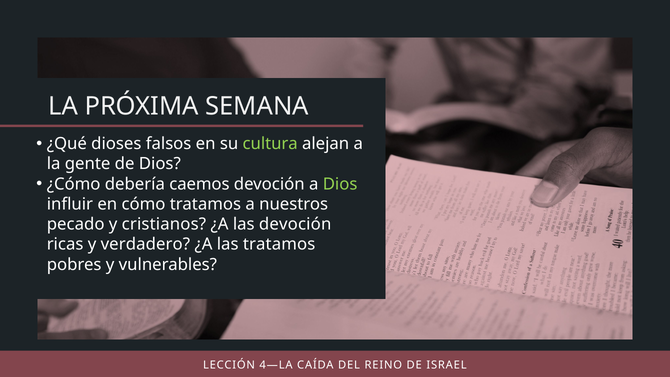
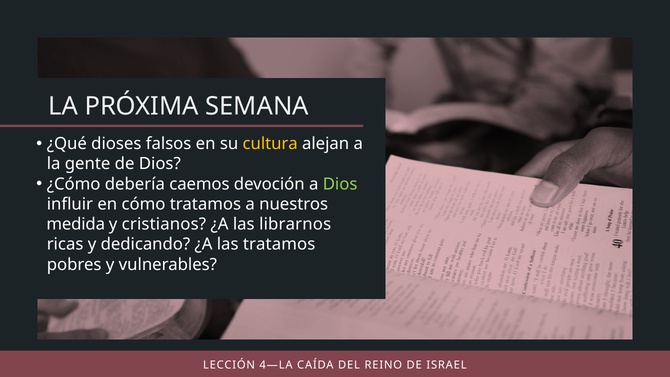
cultura colour: light green -> yellow
pecado: pecado -> medida
las devoción: devoción -> librarnos
verdadero: verdadero -> dedicando
